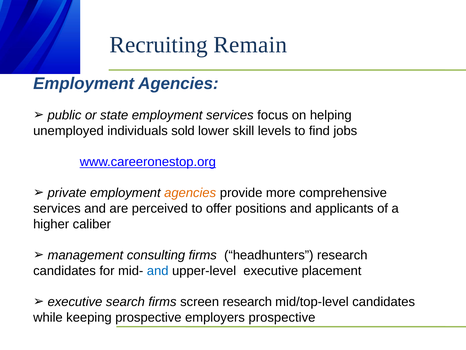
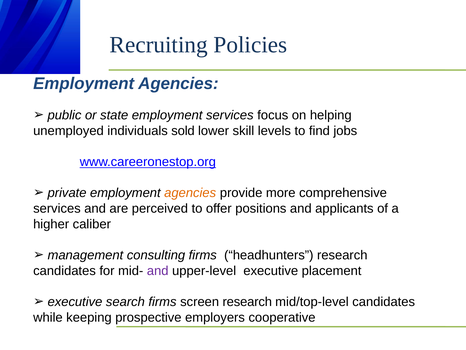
Remain: Remain -> Policies
and at (158, 270) colour: blue -> purple
employers prospective: prospective -> cooperative
